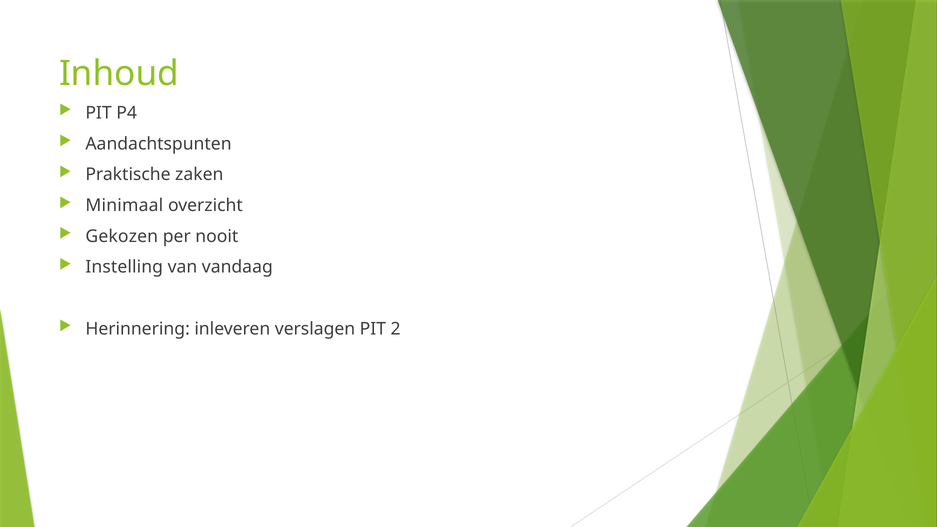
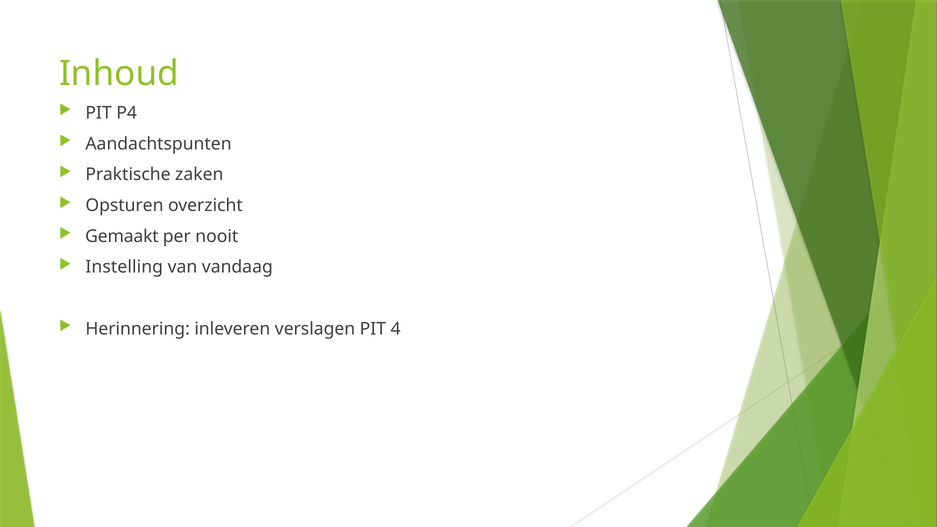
Minimaal: Minimaal -> Opsturen
Gekozen: Gekozen -> Gemaakt
2: 2 -> 4
